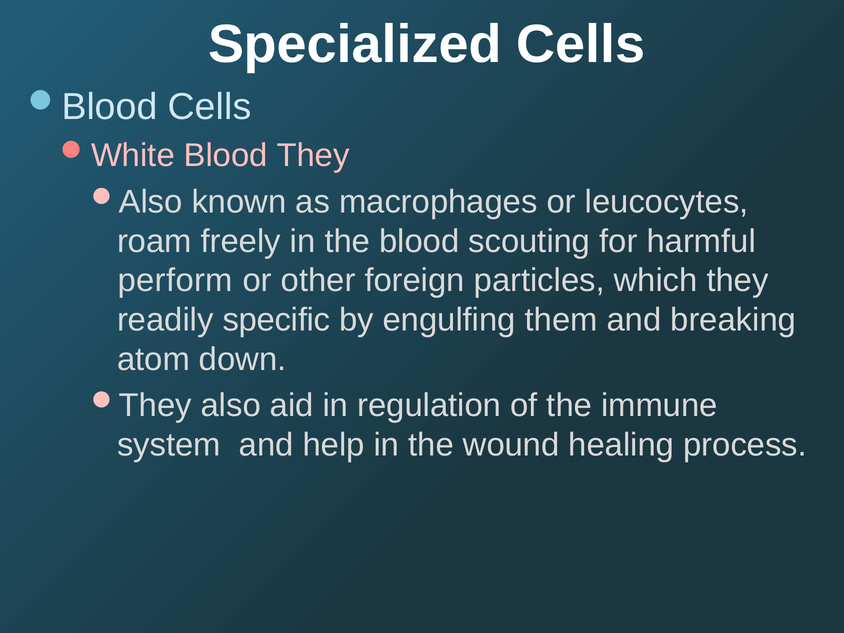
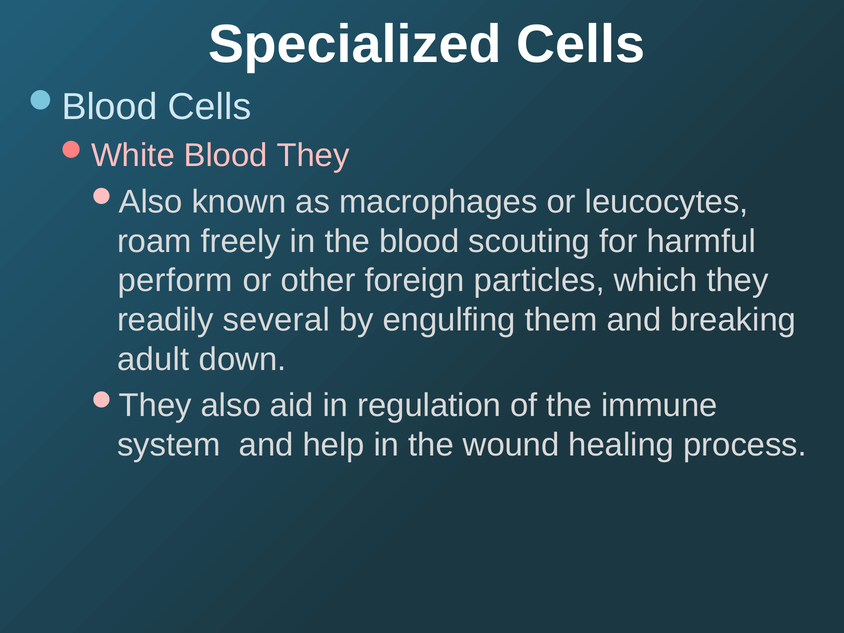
specific: specific -> several
atom: atom -> adult
